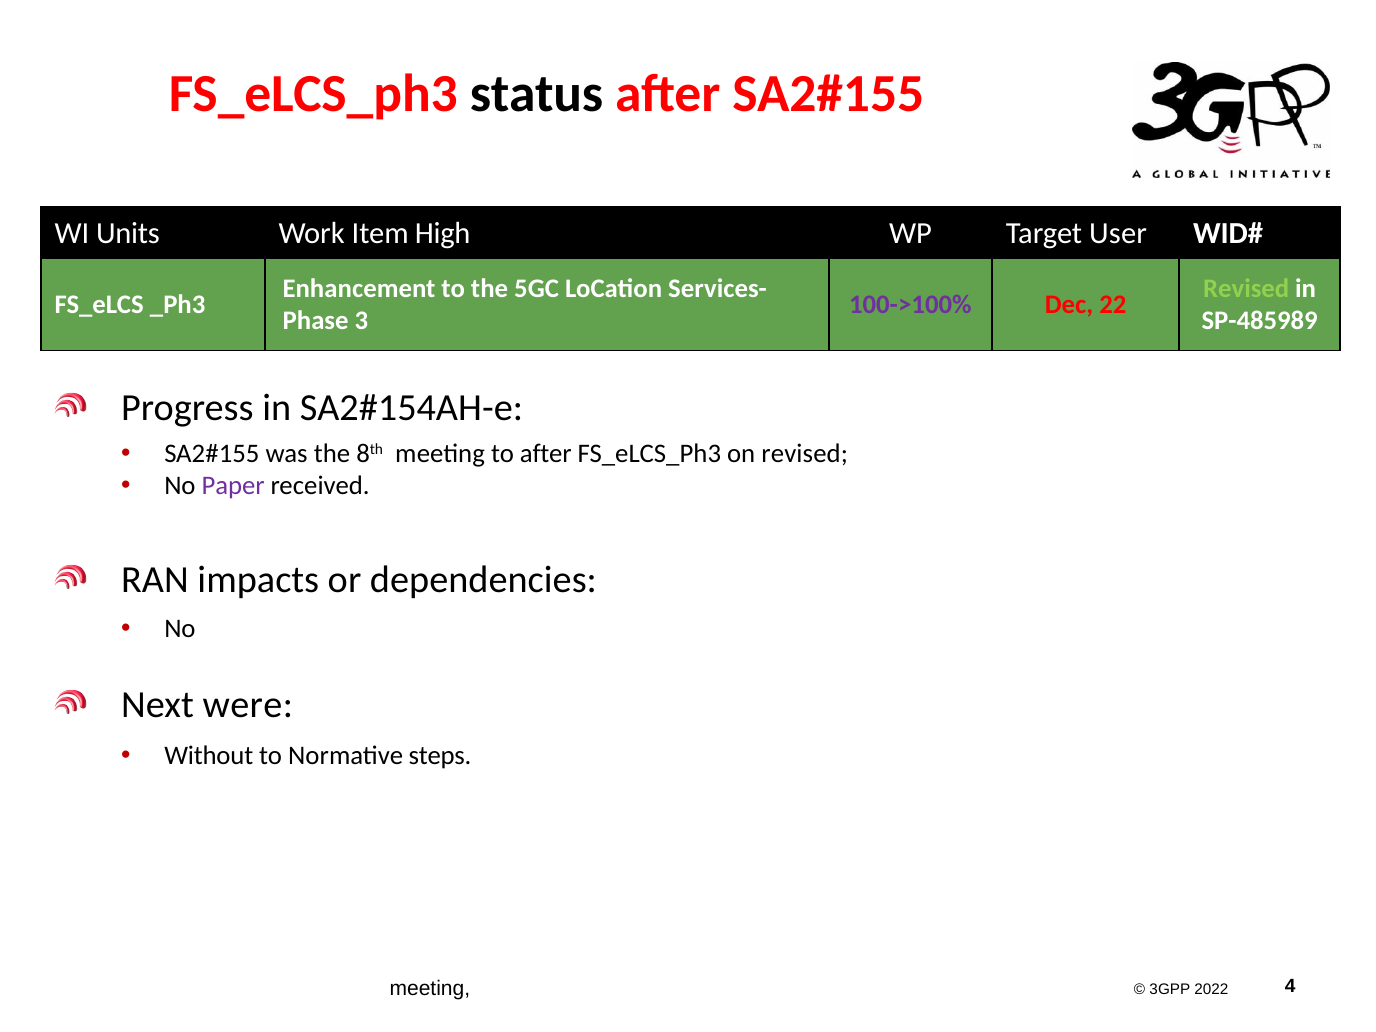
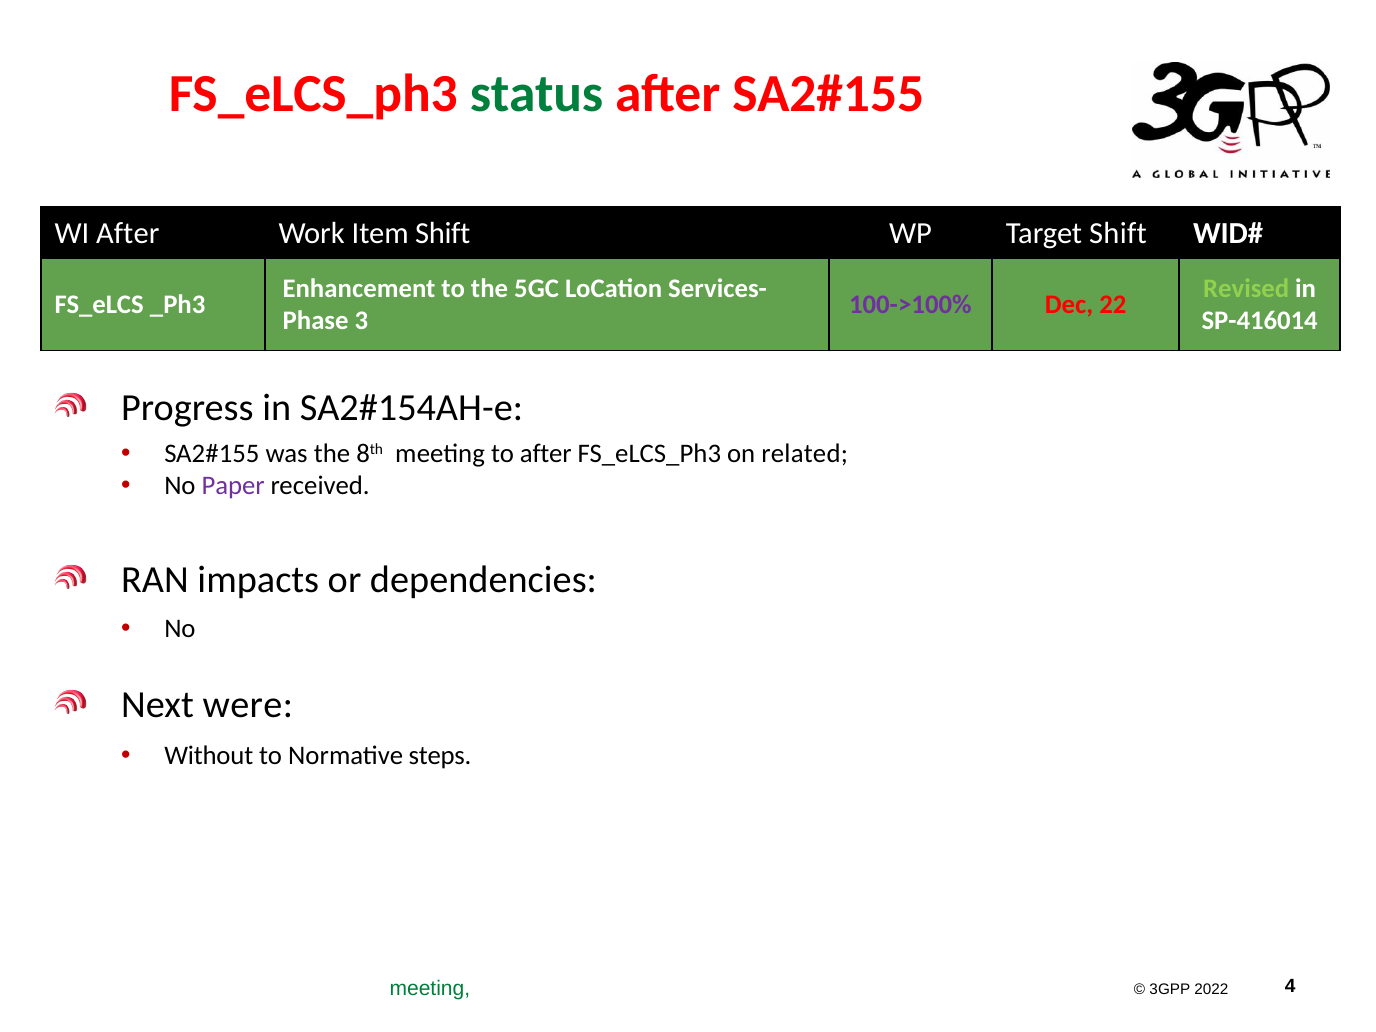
status colour: black -> green
WI Units: Units -> After
Item High: High -> Shift
Target User: User -> Shift
SP-485989: SP-485989 -> SP-416014
on revised: revised -> related
meeting at (430, 989) colour: black -> green
